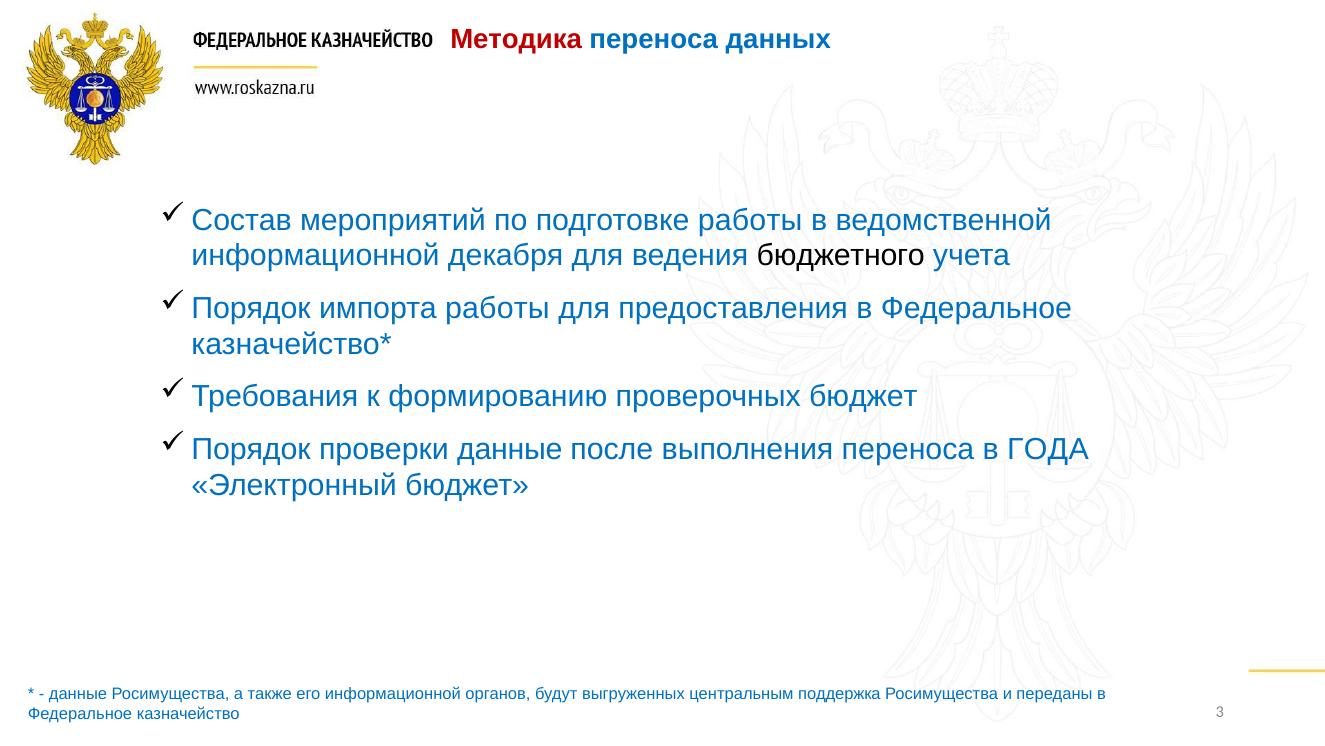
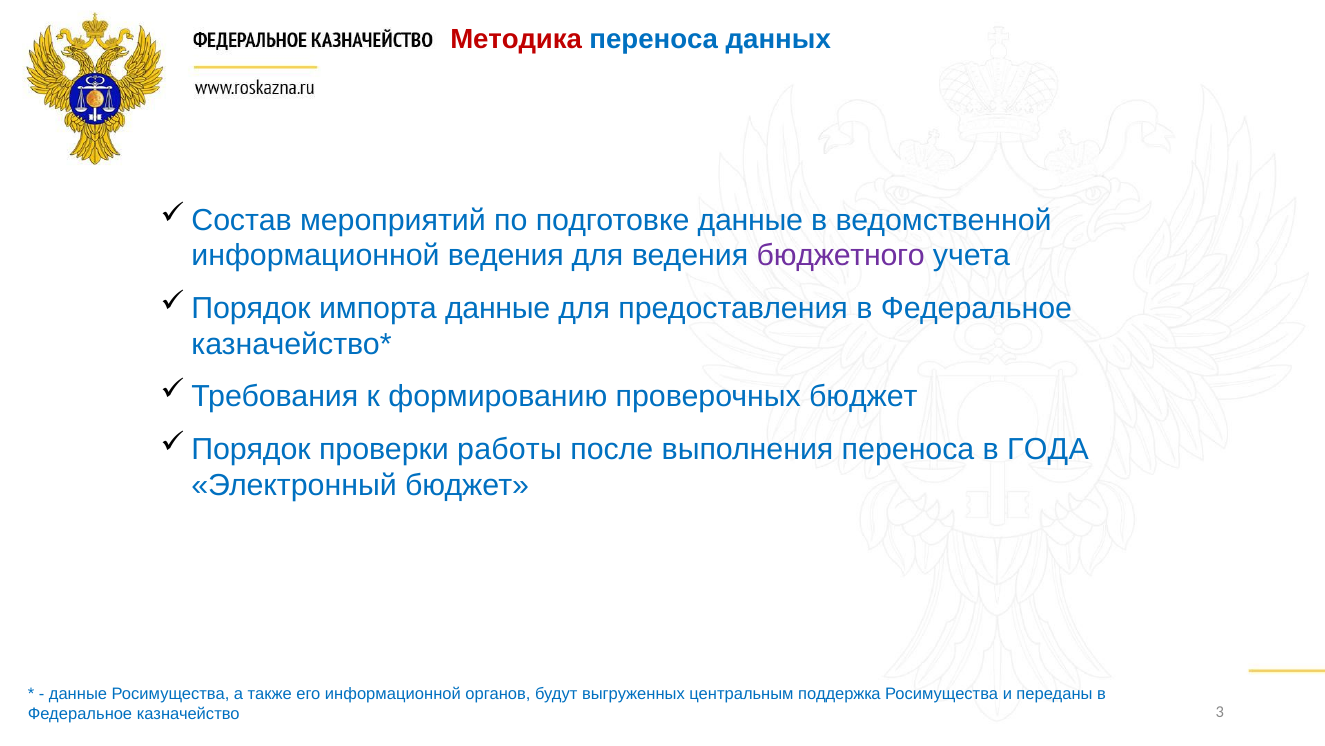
подготовке работы: работы -> данные
информационной декабря: декабря -> ведения
бюджетного colour: black -> purple
импорта работы: работы -> данные
проверки данные: данные -> работы
